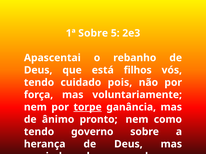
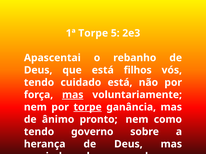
1ª Sobre: Sobre -> Torpe
cuidado pois: pois -> está
mas at (73, 95) underline: none -> present
